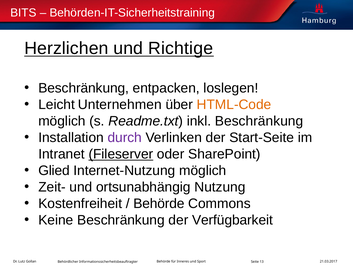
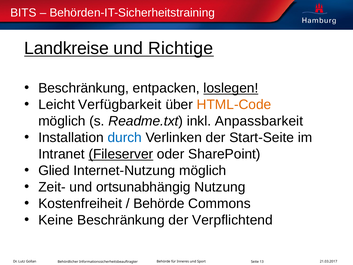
Herzlichen: Herzlichen -> Landkreise
loslegen underline: none -> present
Unternehmen: Unternehmen -> Verfügbarkeit
inkl Beschränkung: Beschränkung -> Anpassbarkeit
durch colour: purple -> blue
Verfügbarkeit: Verfügbarkeit -> Verpflichtend
